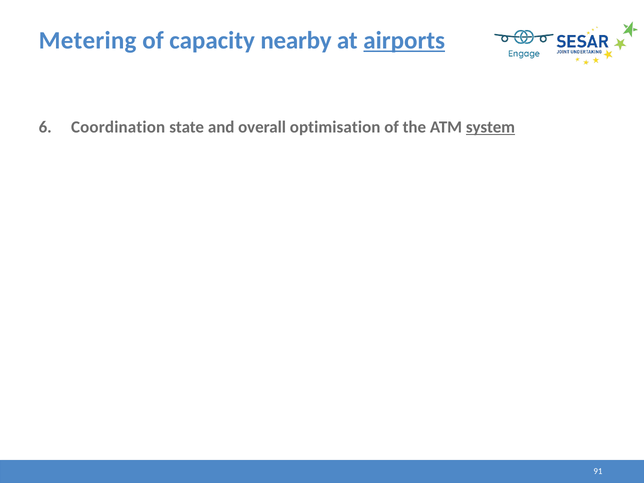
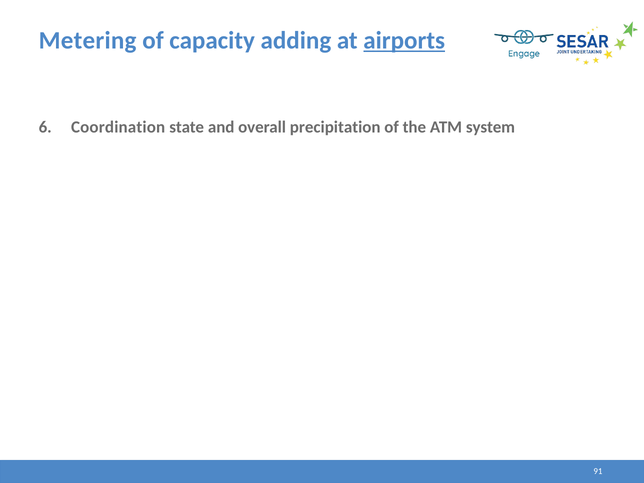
nearby: nearby -> adding
optimisation: optimisation -> precipitation
system underline: present -> none
